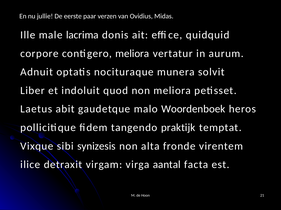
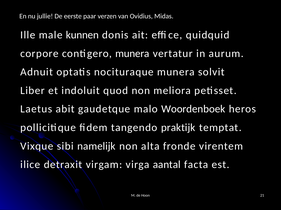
lacrima: lacrima -> kunnen
contigero meliora: meliora -> munera
synizesis: synizesis -> namelijk
